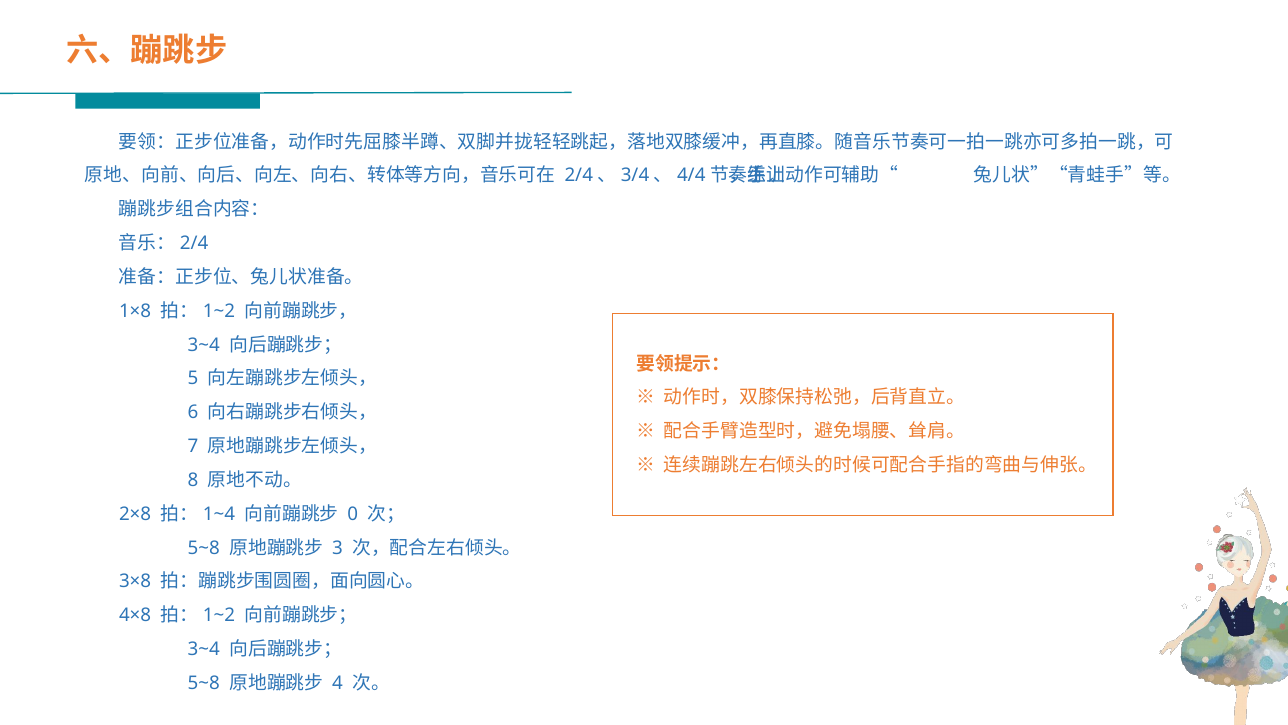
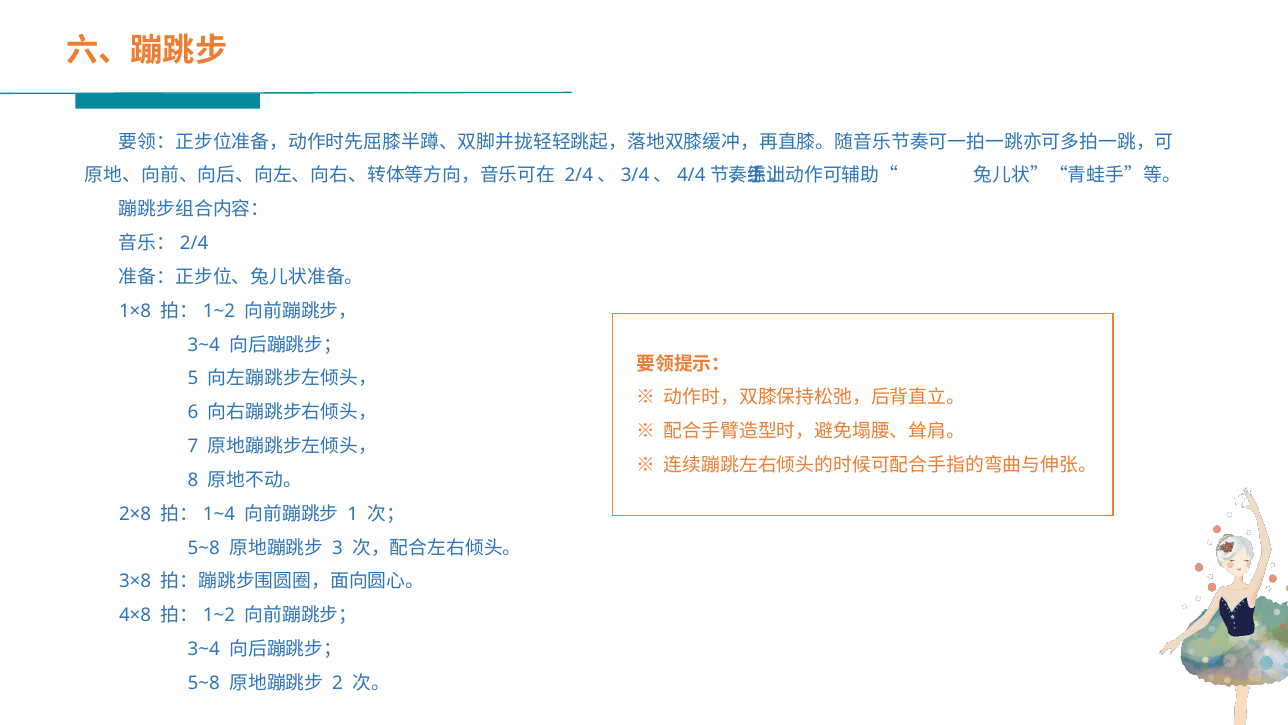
0: 0 -> 1
4: 4 -> 2
